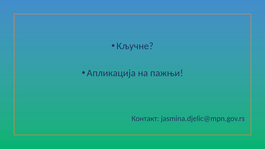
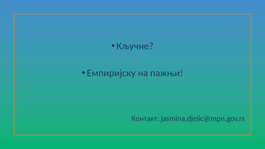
Апликација: Апликација -> Емпиријску
